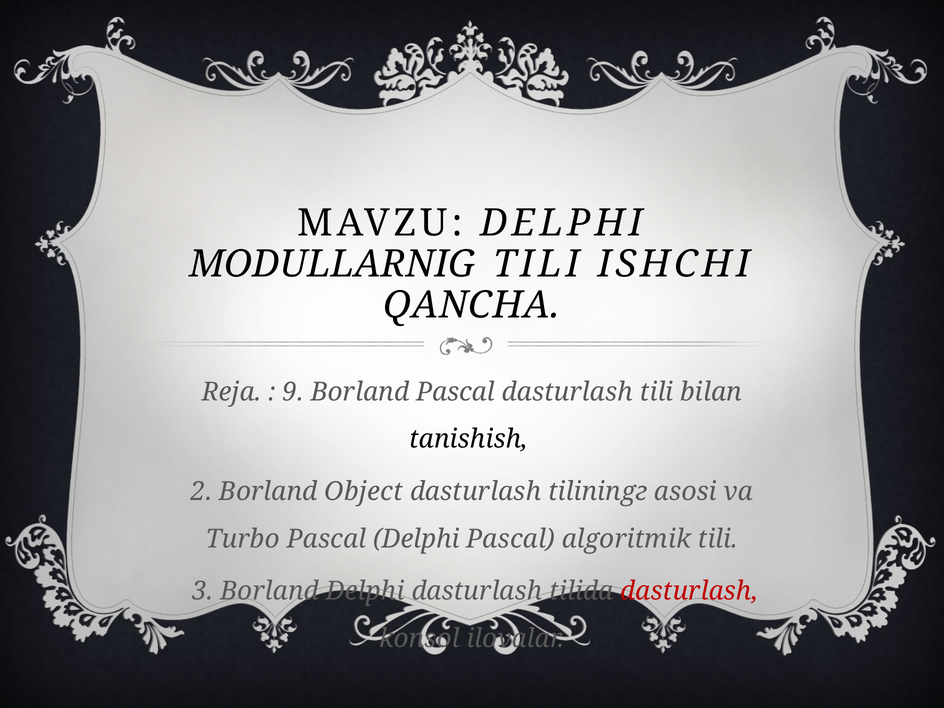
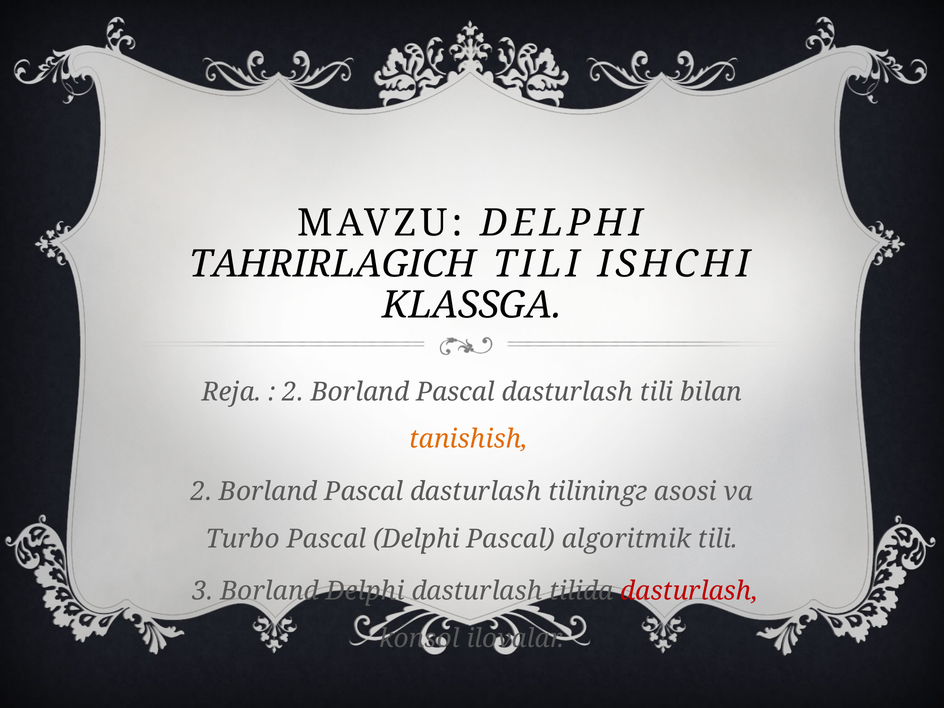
MODULLARNIG: MODULLARNIG -> TAHRIRLAGICH
QANCHA: QANCHA -> KLASSGA
9 at (293, 392): 9 -> 2
tanishish colour: black -> orange
Object at (364, 492): Object -> Pascal
